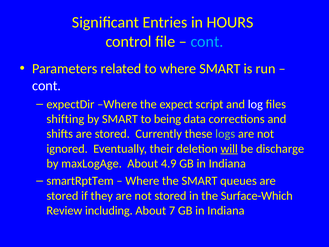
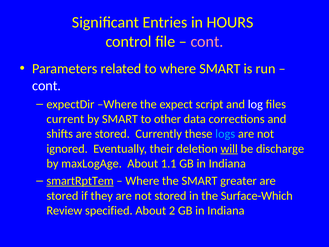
cont at (207, 41) colour: light blue -> pink
shifting: shifting -> current
being: being -> other
logs colour: light green -> light blue
4.9: 4.9 -> 1.1
smartRptTem underline: none -> present
queues: queues -> greater
including: including -> specified
7: 7 -> 2
